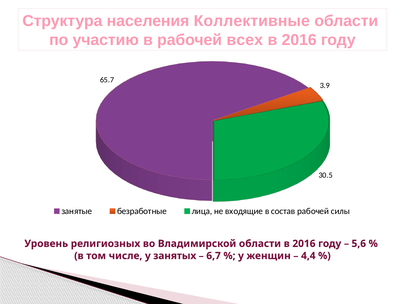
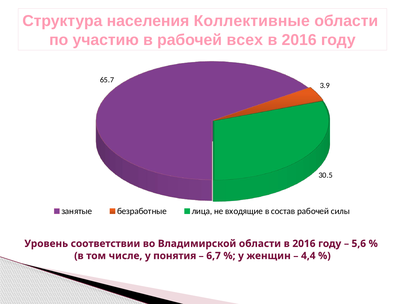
религиозных: религиозных -> соответствии
занятых: занятых -> понятия
